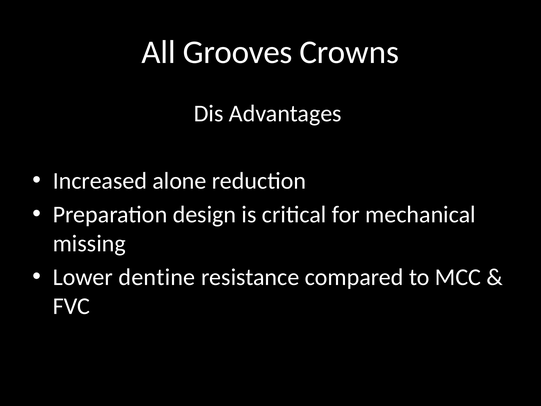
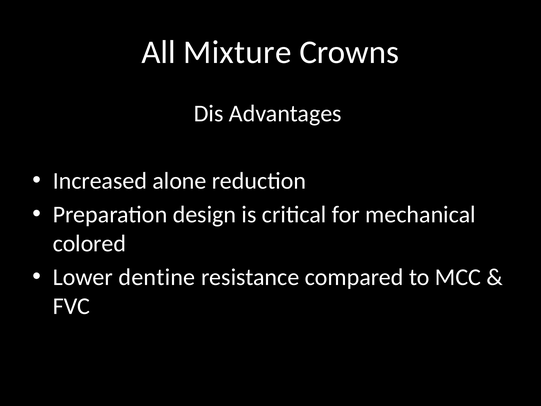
Grooves: Grooves -> Mixture
missing: missing -> colored
